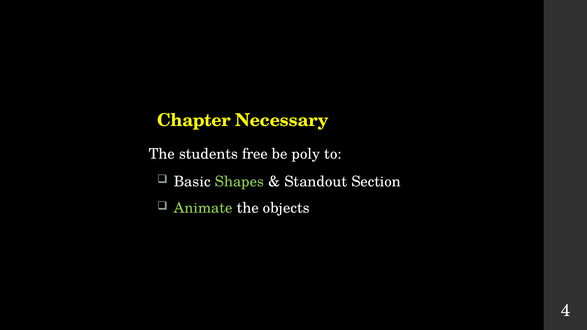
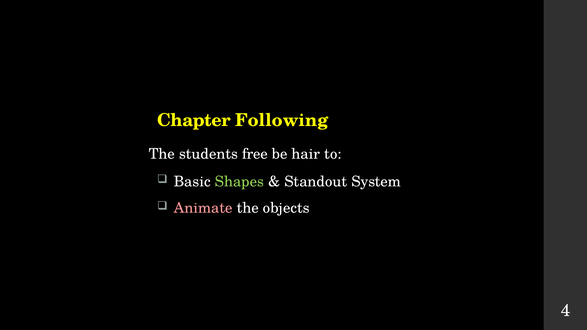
Necessary: Necessary -> Following
poly: poly -> hair
Section: Section -> System
Animate colour: light green -> pink
